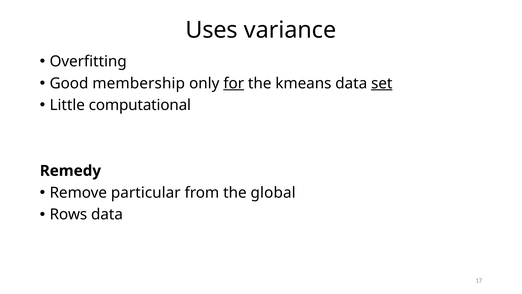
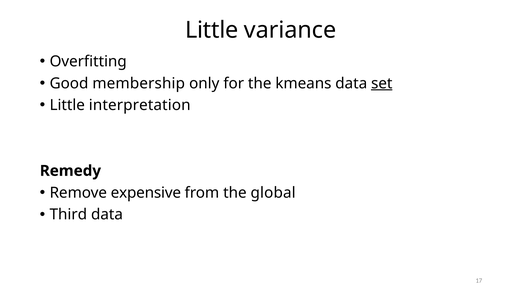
Uses at (212, 30): Uses -> Little
for underline: present -> none
computational: computational -> interpretation
particular: particular -> expensive
Rows: Rows -> Third
